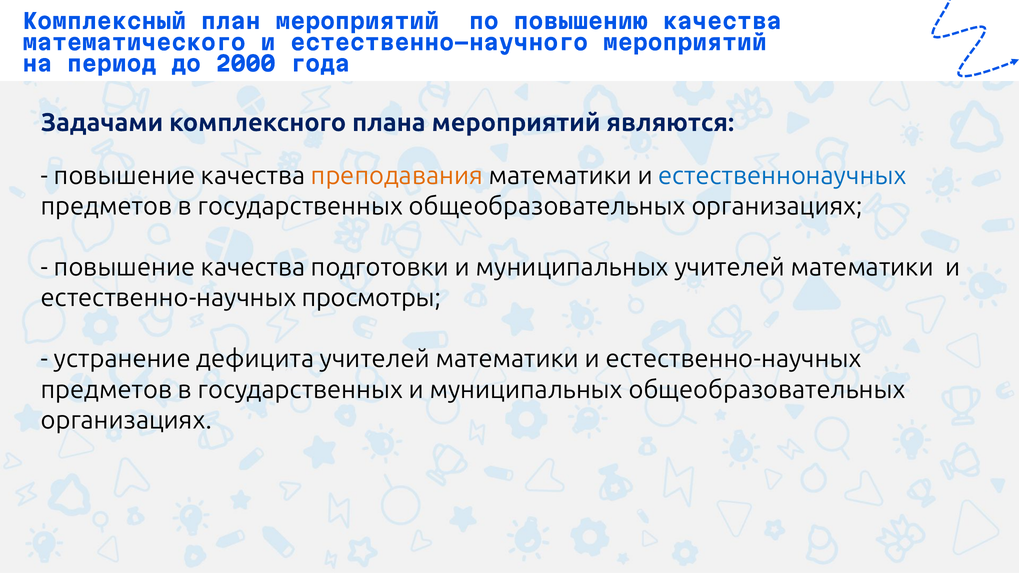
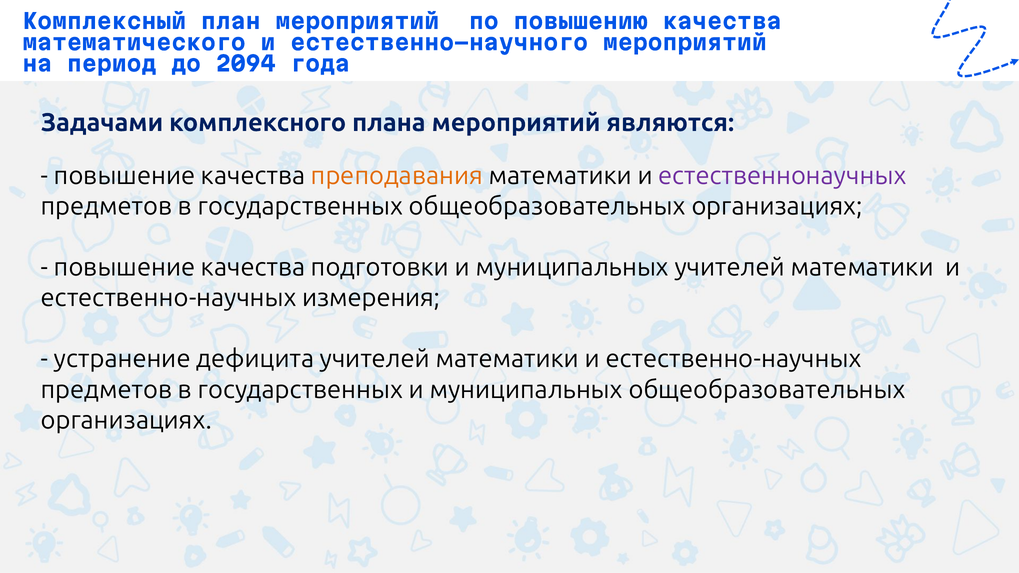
2000: 2000 -> 2094
естественнонаучных colour: blue -> purple
просмотры: просмотры -> измерения
